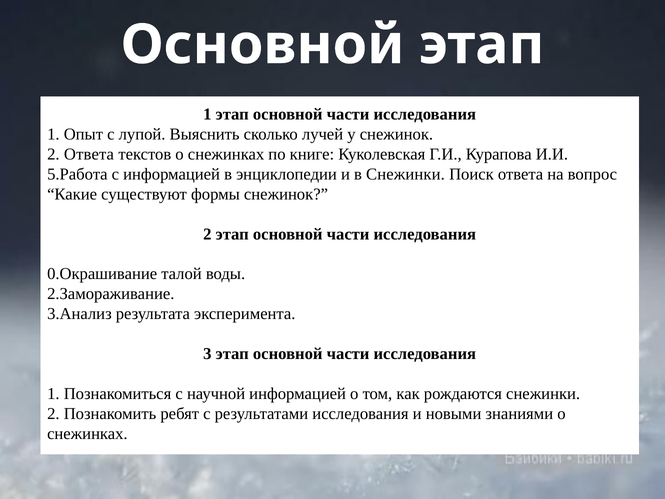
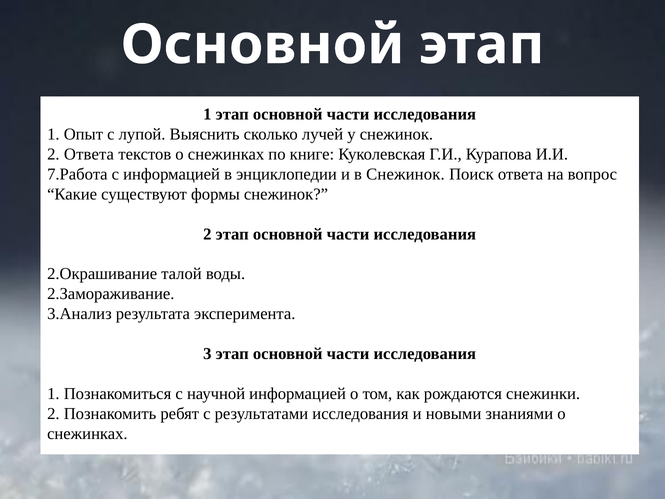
5.Работа: 5.Работа -> 7.Работа
в Снежинки: Снежинки -> Снежинок
0.Окрашивание: 0.Окрашивание -> 2.Окрашивание
